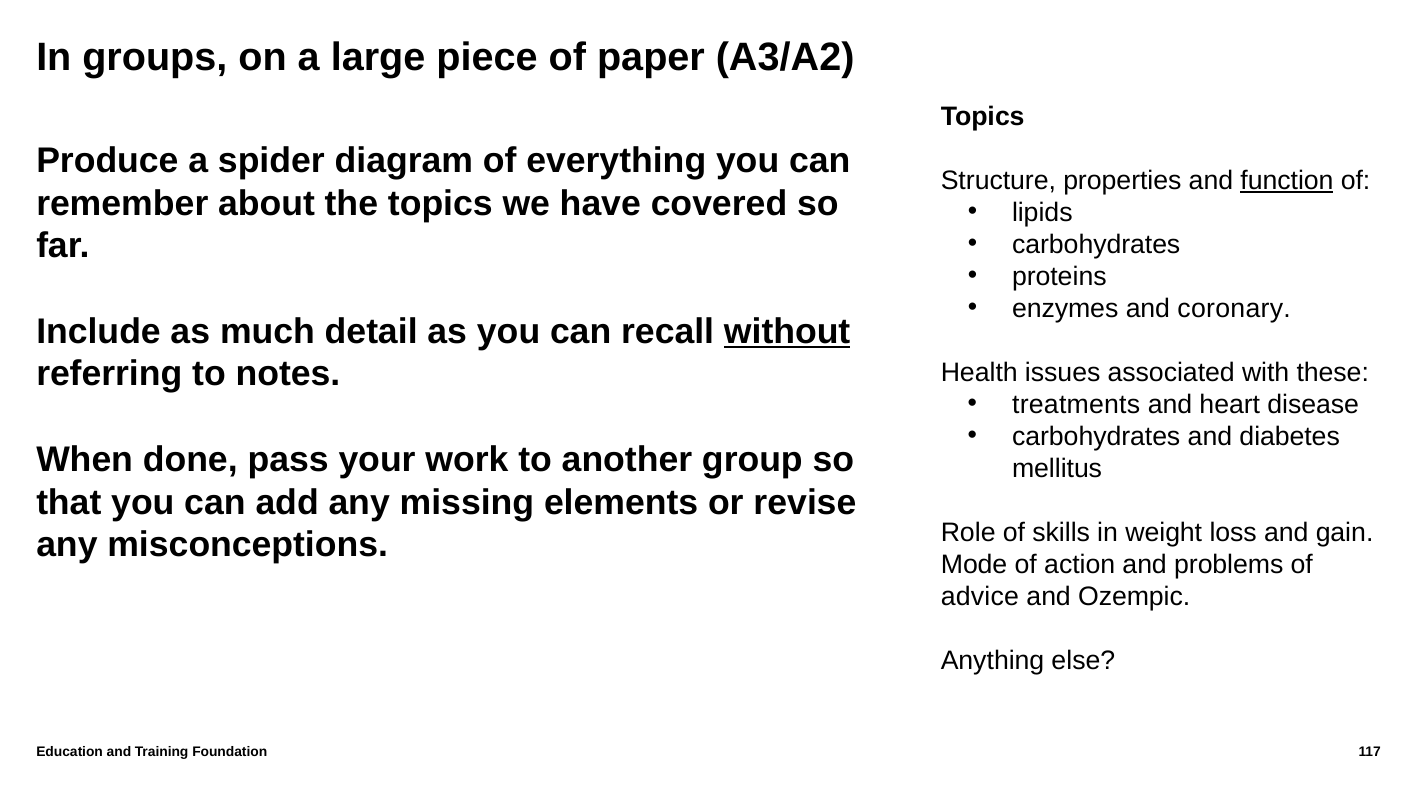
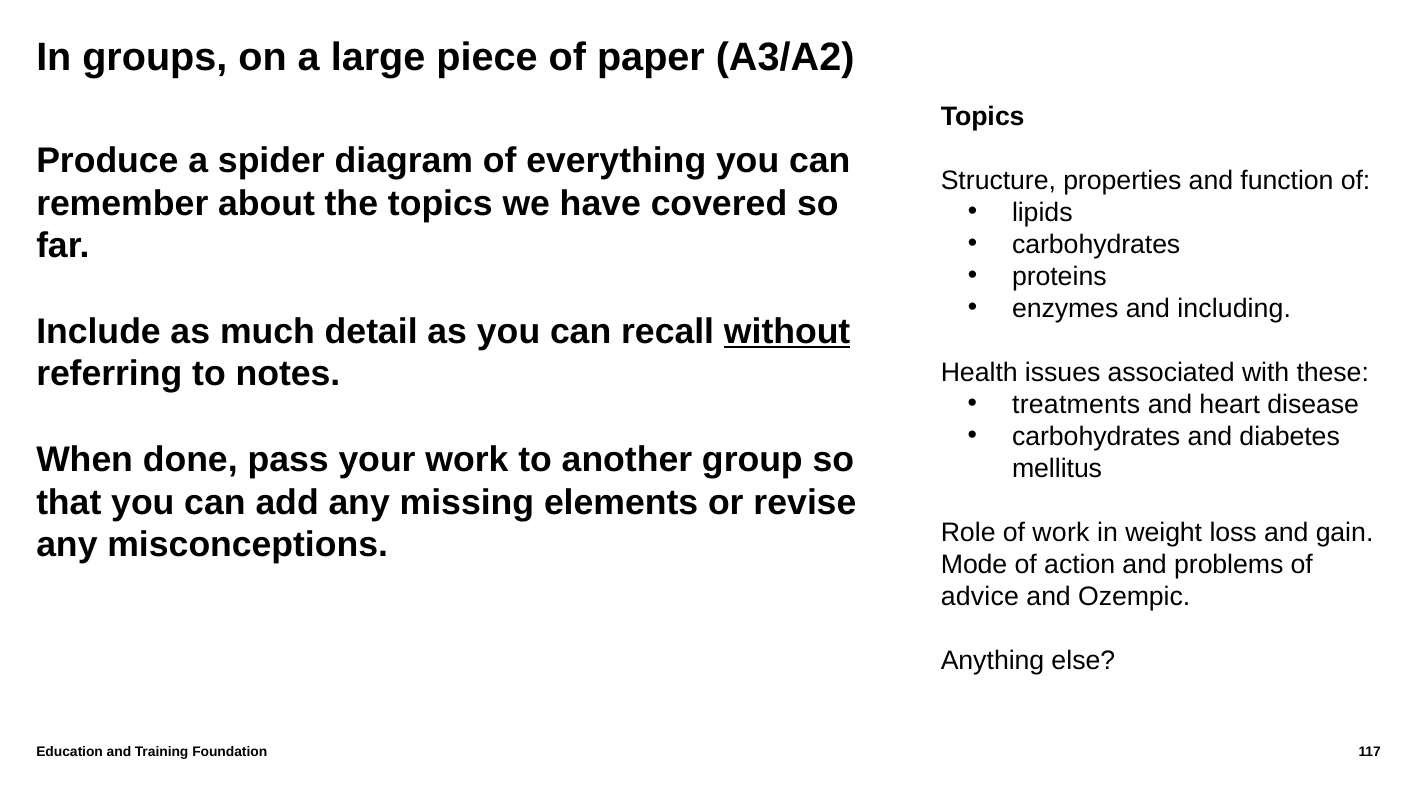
function underline: present -> none
coronary: coronary -> including
of skills: skills -> work
